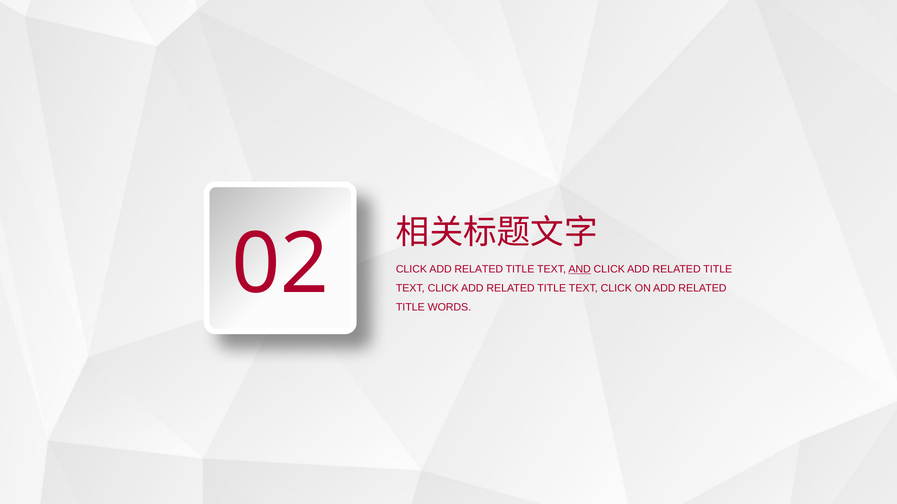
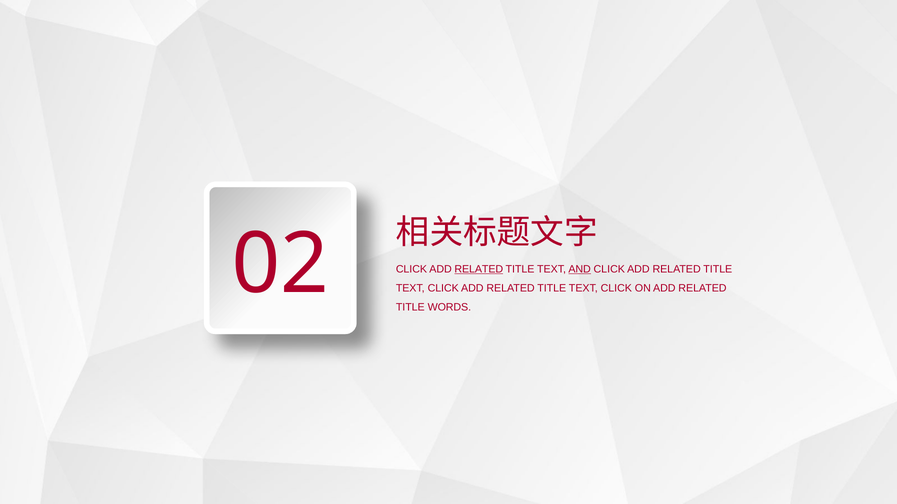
RELATED at (479, 269) underline: none -> present
